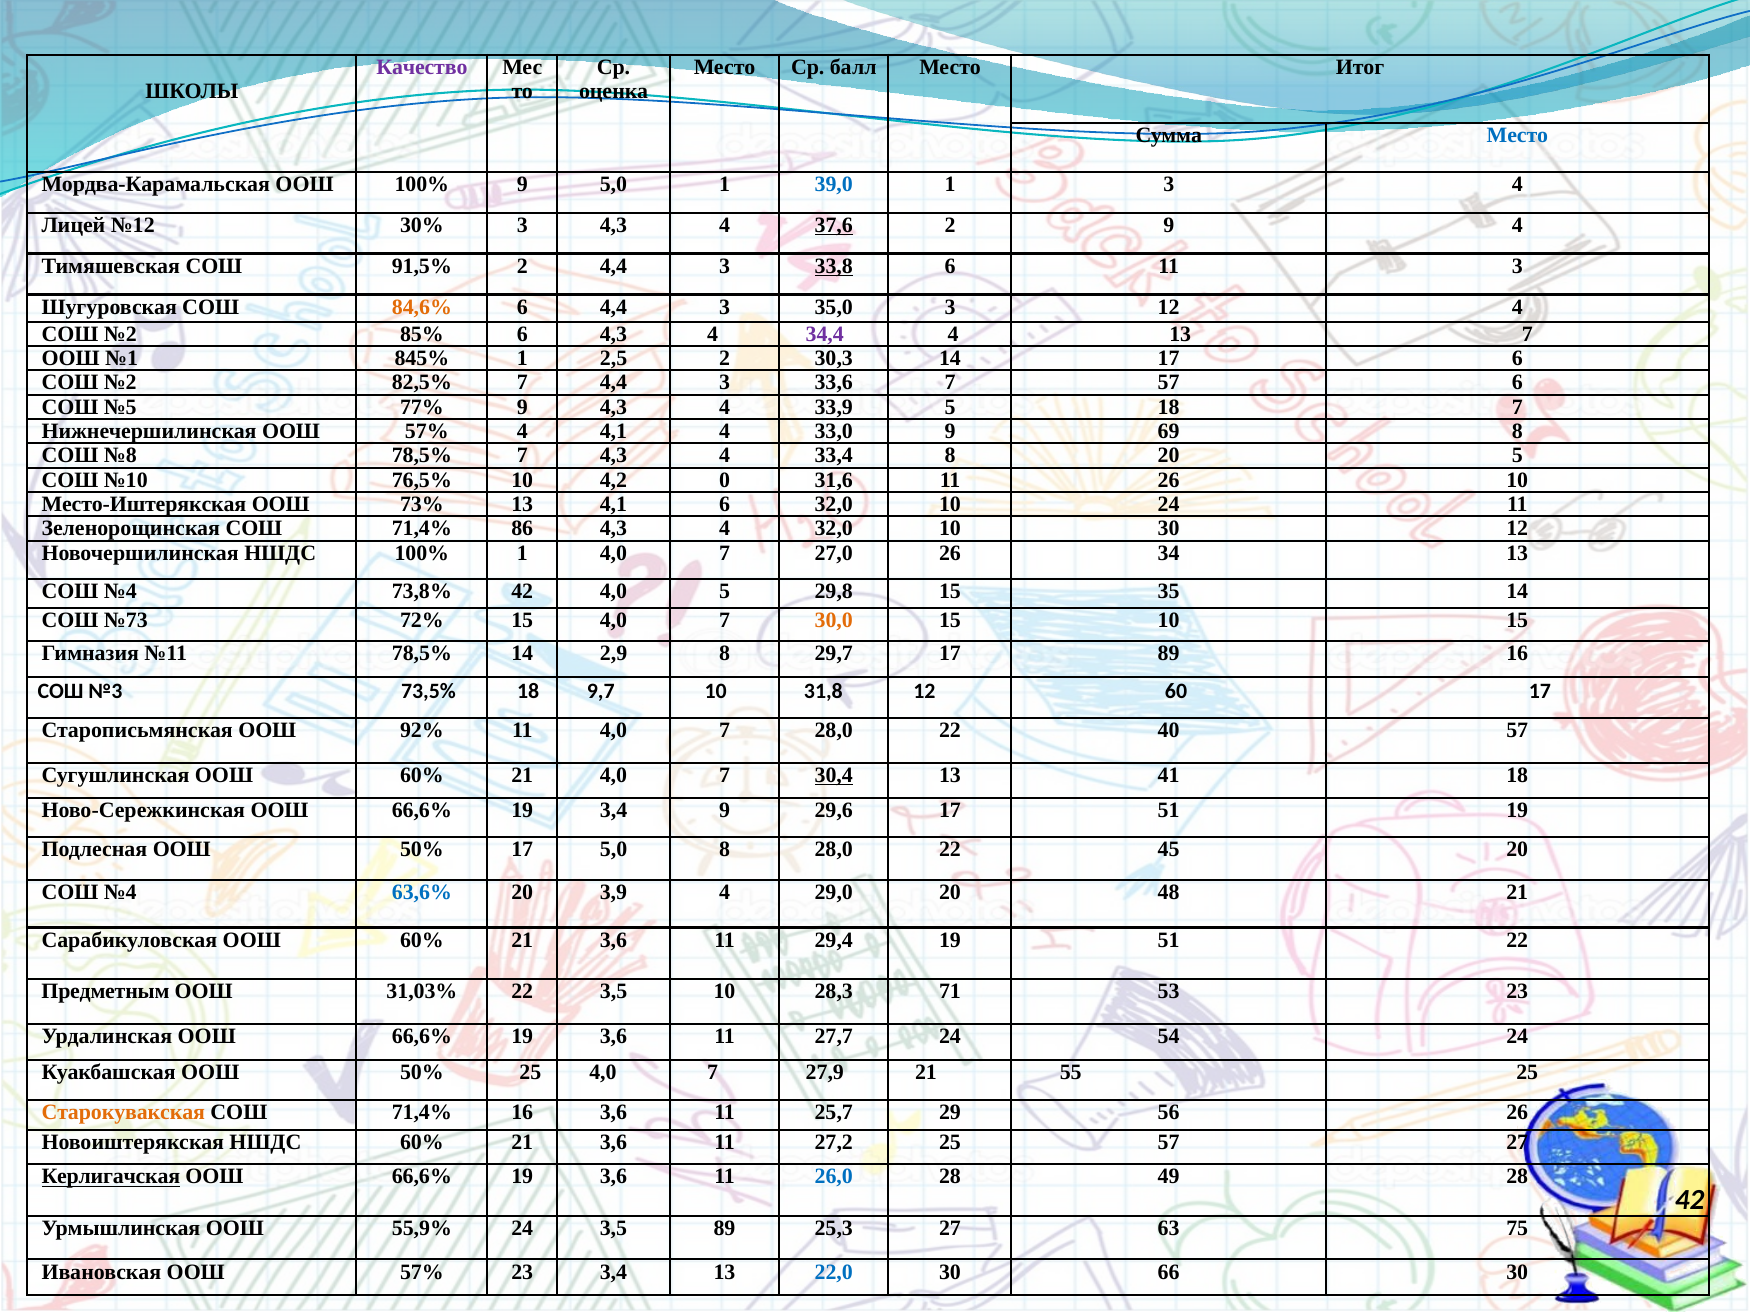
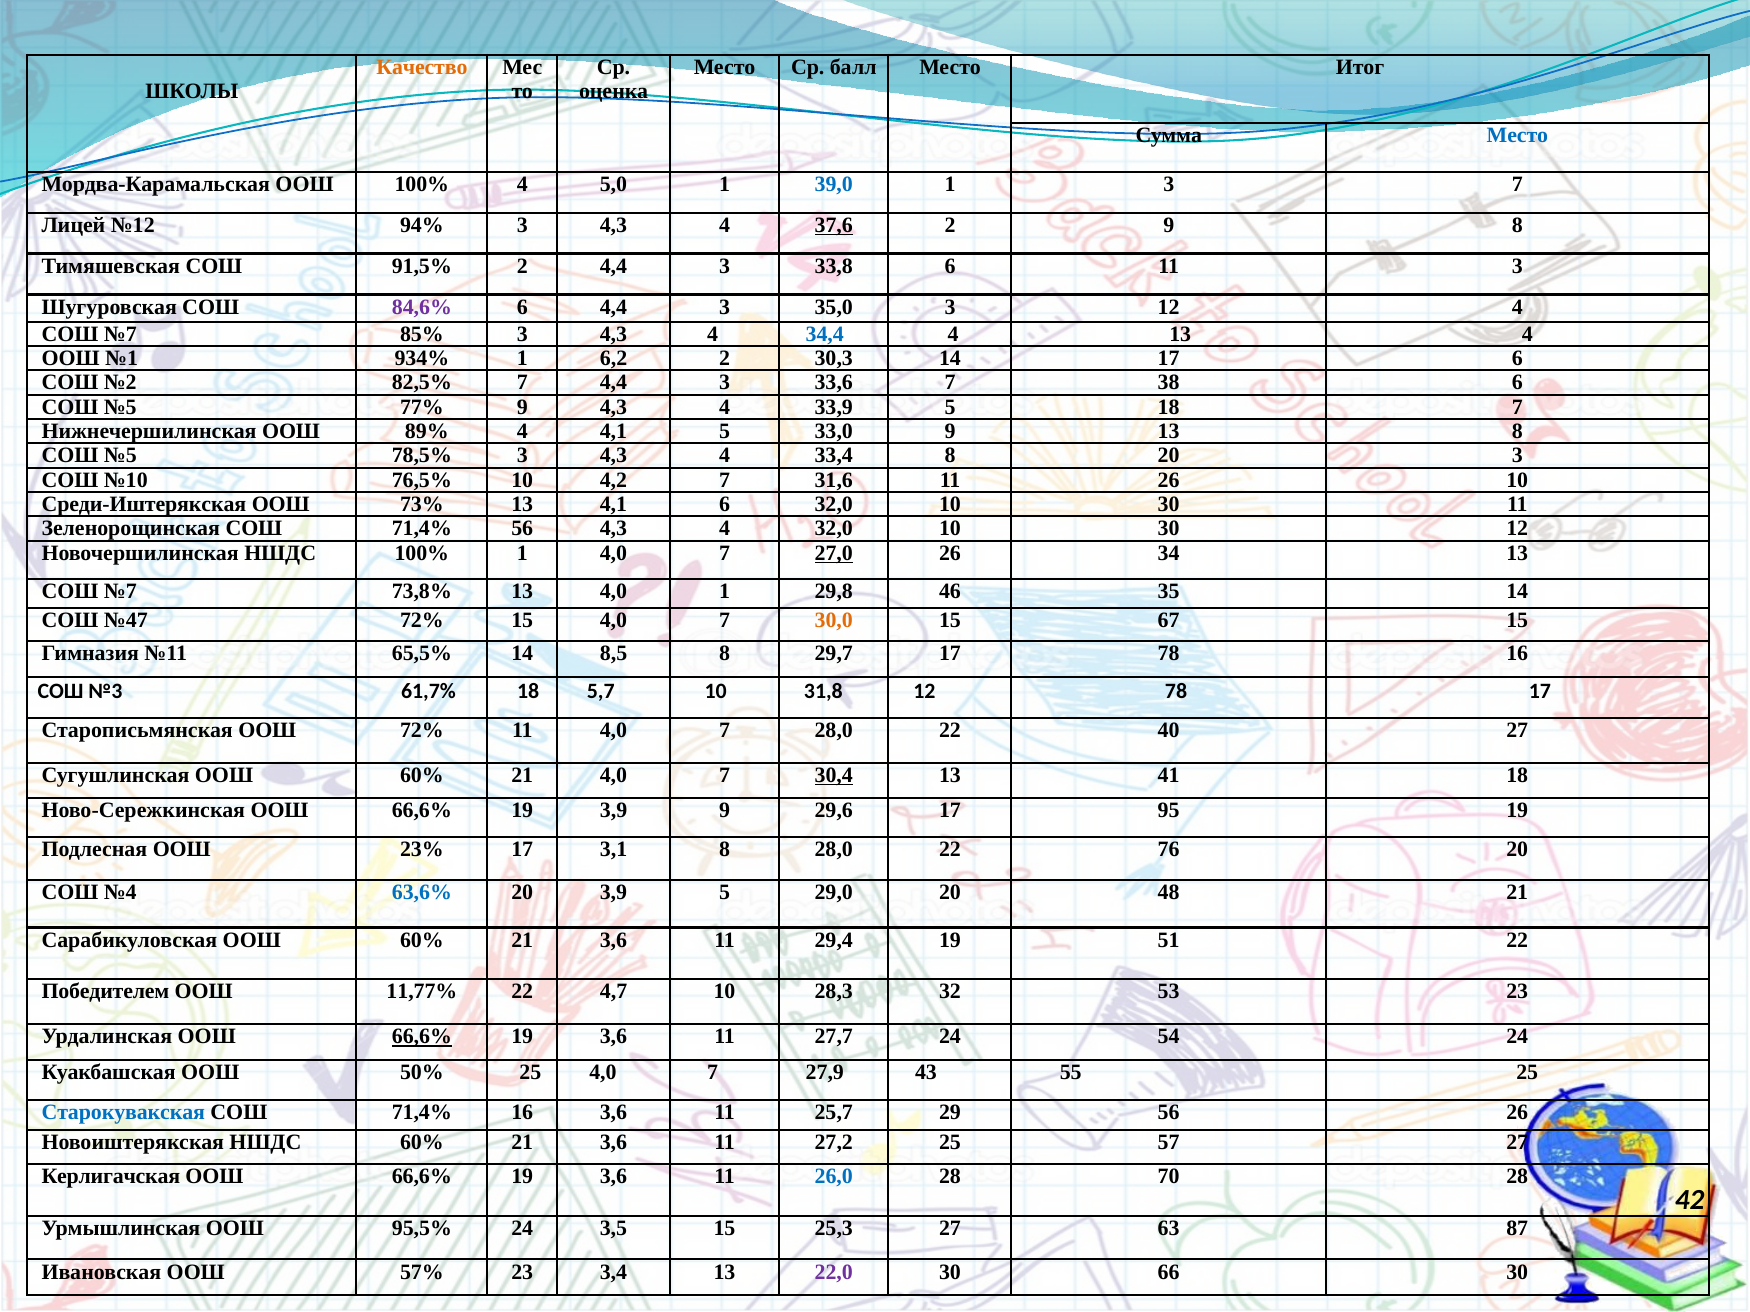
Качество colour: purple -> orange
100% 9: 9 -> 4
3 4: 4 -> 7
30%: 30% -> 94%
9 4: 4 -> 8
33,8 underline: present -> none
84,6% colour: orange -> purple
№2 at (120, 334): №2 -> №7
85% 6: 6 -> 3
34,4 colour: purple -> blue
13 7: 7 -> 4
845%: 845% -> 934%
2,5: 2,5 -> 6,2
7 57: 57 -> 38
Нижнечершилинская ООШ 57%: 57% -> 89%
4,1 4: 4 -> 5
9 69: 69 -> 13
№8 at (120, 456): №8 -> №5
78,5% 7: 7 -> 3
20 5: 5 -> 3
4,2 0: 0 -> 7
Место-Иштерякская: Место-Иштерякская -> Среди-Иштерякская
6 32,0 10 24: 24 -> 30
71,4% 86: 86 -> 56
27,0 underline: none -> present
№4 at (120, 592): №4 -> №7
73,8% 42: 42 -> 13
4,0 5: 5 -> 1
29,8 15: 15 -> 46
№73: №73 -> №47
15 10: 10 -> 67
№11 78,5%: 78,5% -> 65,5%
2,9: 2,9 -> 8,5
17 89: 89 -> 78
73,5%: 73,5% -> 61,7%
9,7: 9,7 -> 5,7
12 60: 60 -> 78
ООШ 92%: 92% -> 72%
40 57: 57 -> 27
19 3,4: 3,4 -> 3,9
17 51: 51 -> 95
Подлесная ООШ 50%: 50% -> 23%
17 5,0: 5,0 -> 3,1
45: 45 -> 76
3,9 4: 4 -> 5
Предметным: Предметным -> Победителем
31,03%: 31,03% -> 11,77%
22 3,5: 3,5 -> 4,7
71: 71 -> 32
66,6% at (422, 1037) underline: none -> present
27,9 21: 21 -> 43
Старокувакская colour: orange -> blue
Керлигачская underline: present -> none
49: 49 -> 70
55,9%: 55,9% -> 95,5%
3,5 89: 89 -> 15
75: 75 -> 87
22,0 colour: blue -> purple
